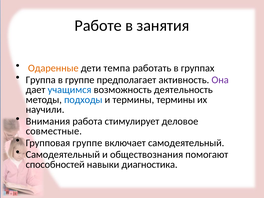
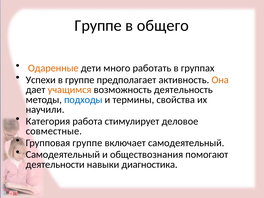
Работе at (98, 26): Работе -> Группе
занятия: занятия -> общего
темпа: темпа -> много
Группа: Группа -> Успехи
Она colour: purple -> orange
учащимся colour: blue -> orange
термины термины: термины -> свойства
Внимания: Внимания -> Категория
способностей: способностей -> деятельности
